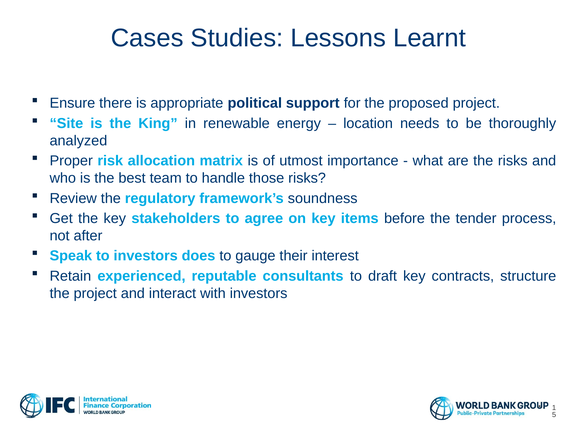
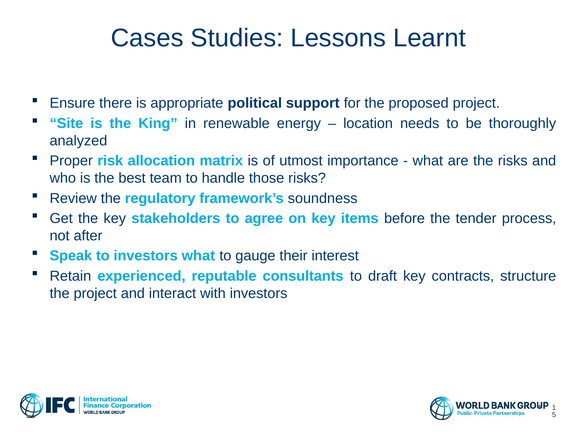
investors does: does -> what
